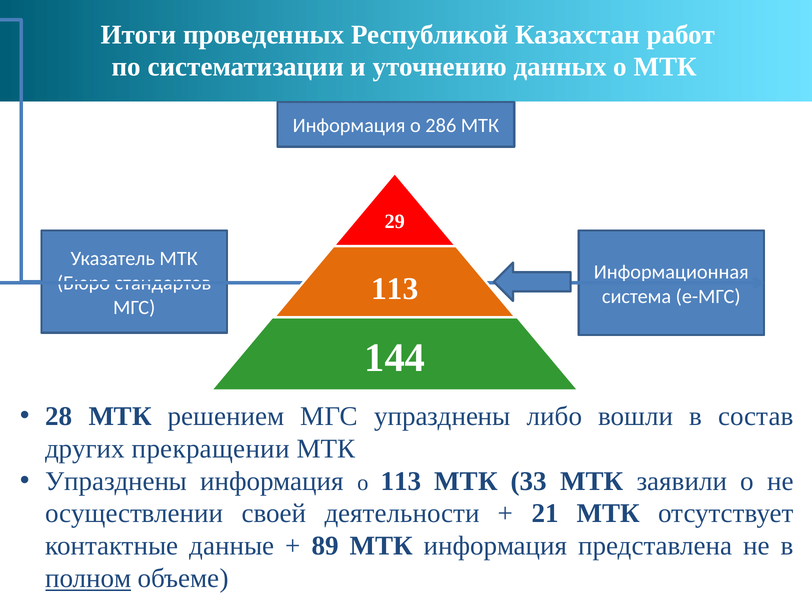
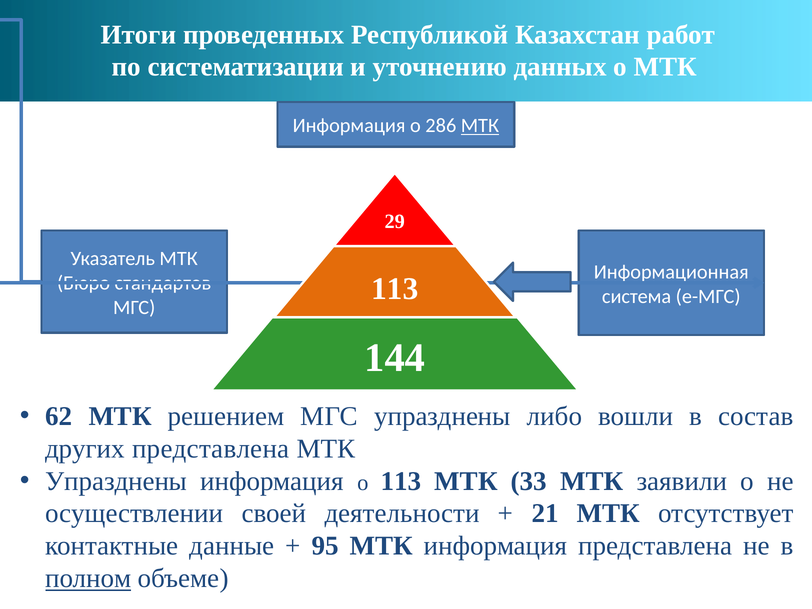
МТК at (480, 126) underline: none -> present
28: 28 -> 62
других прекращении: прекращении -> представлена
89: 89 -> 95
